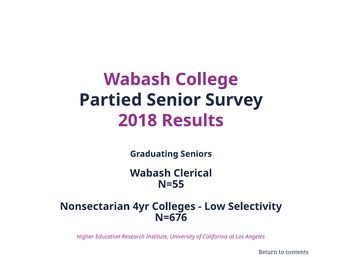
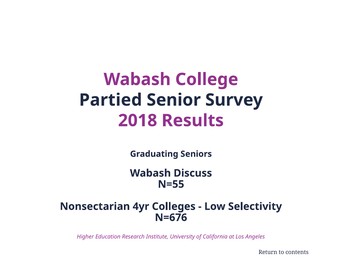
Clerical: Clerical -> Discuss
